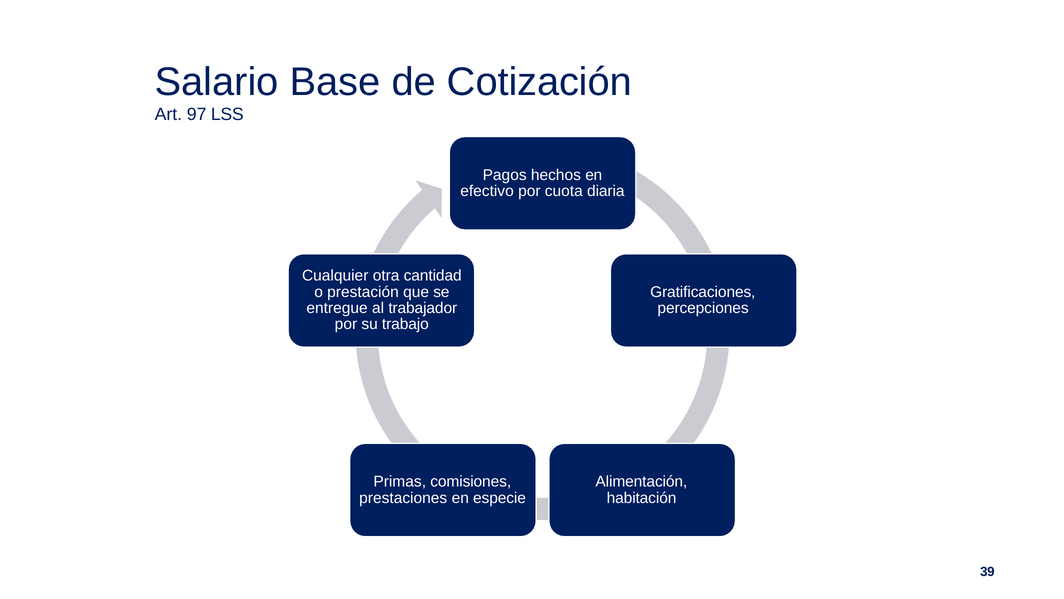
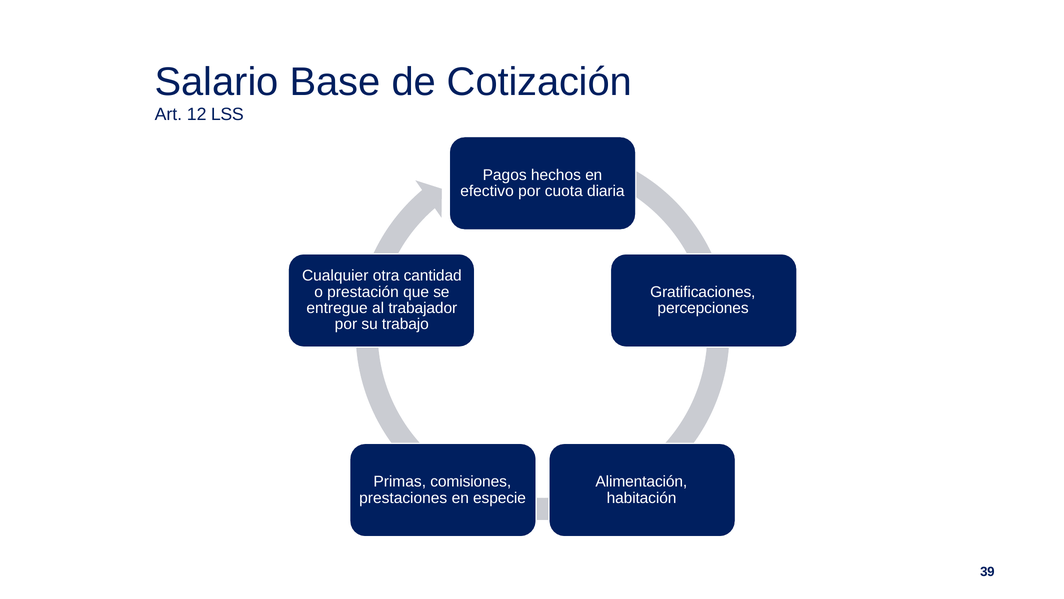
97: 97 -> 12
